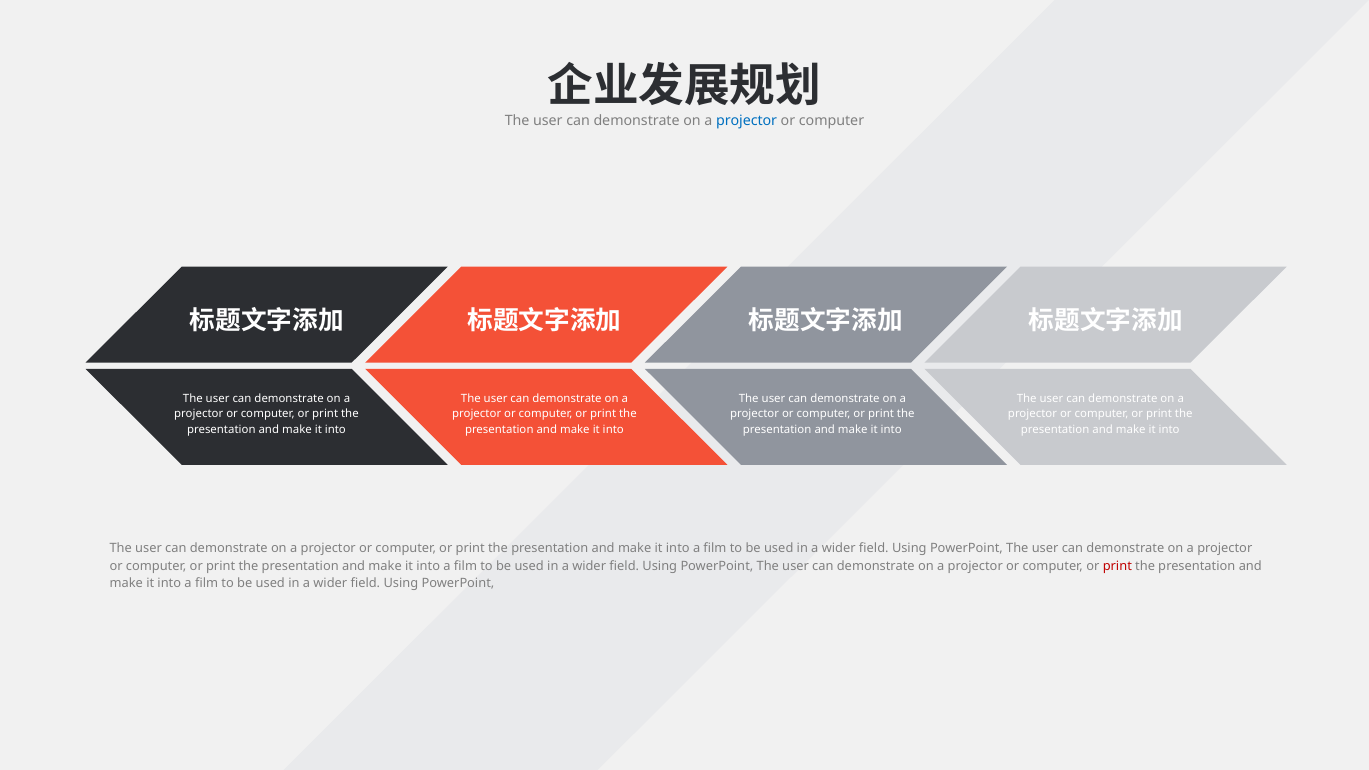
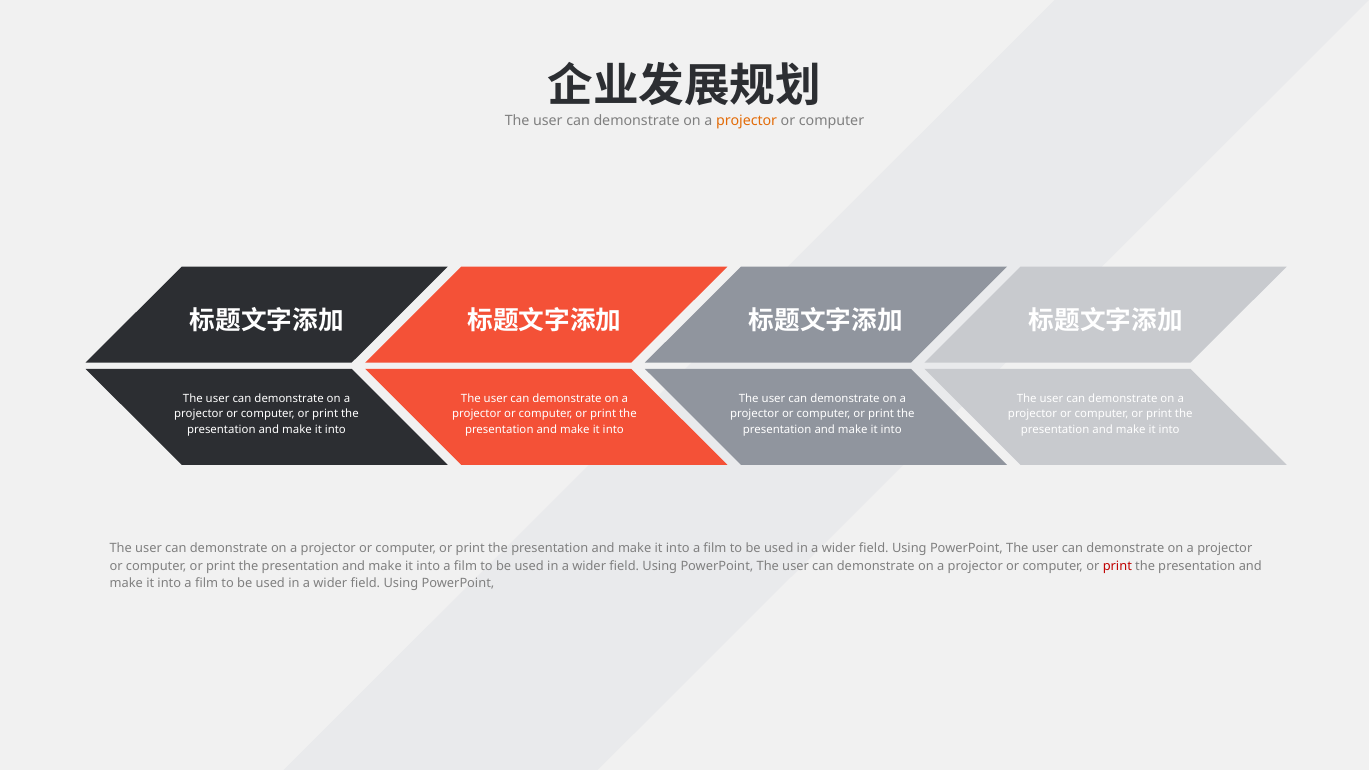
projector at (747, 121) colour: blue -> orange
